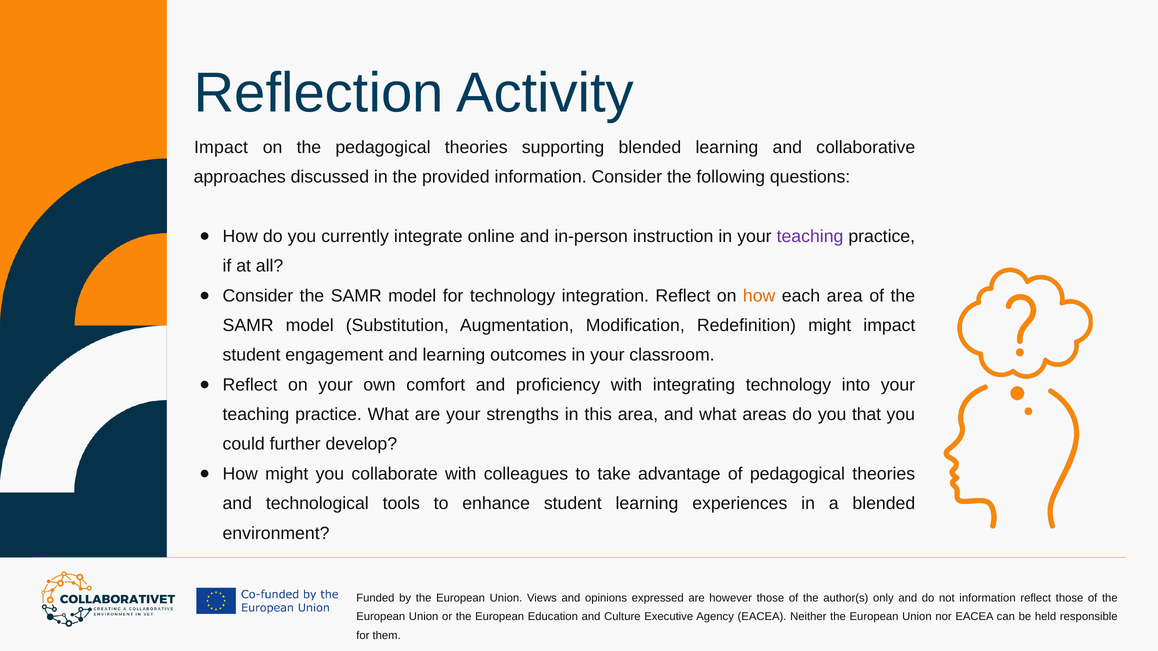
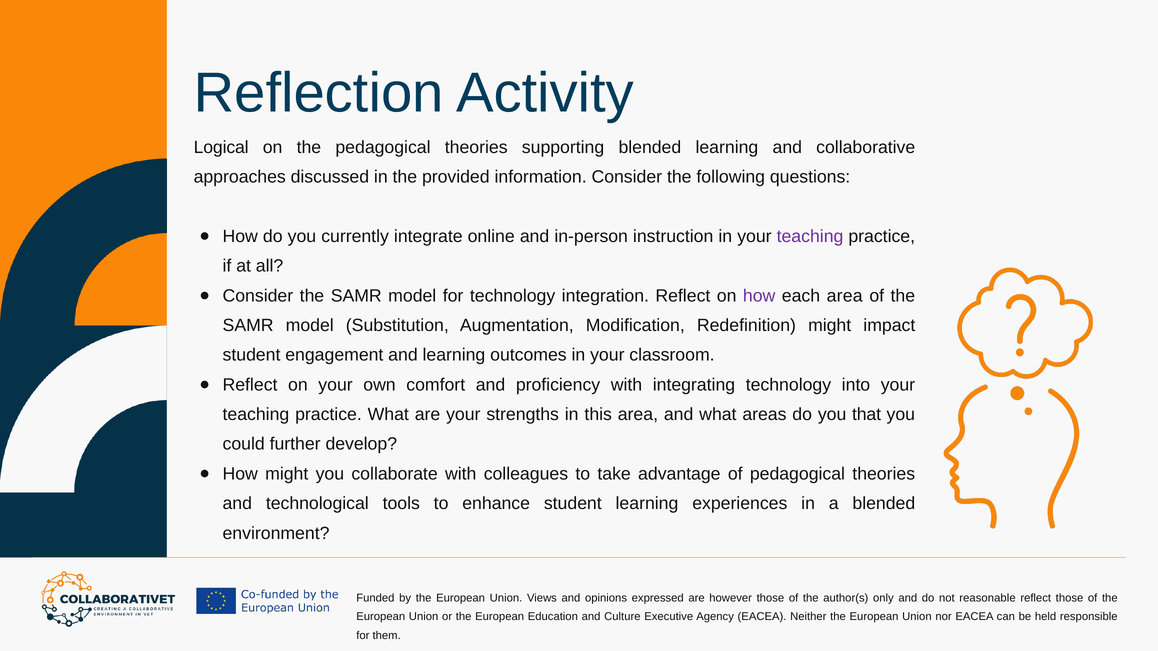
Impact at (221, 147): Impact -> Logical
how at (759, 296) colour: orange -> purple
not information: information -> reasonable
